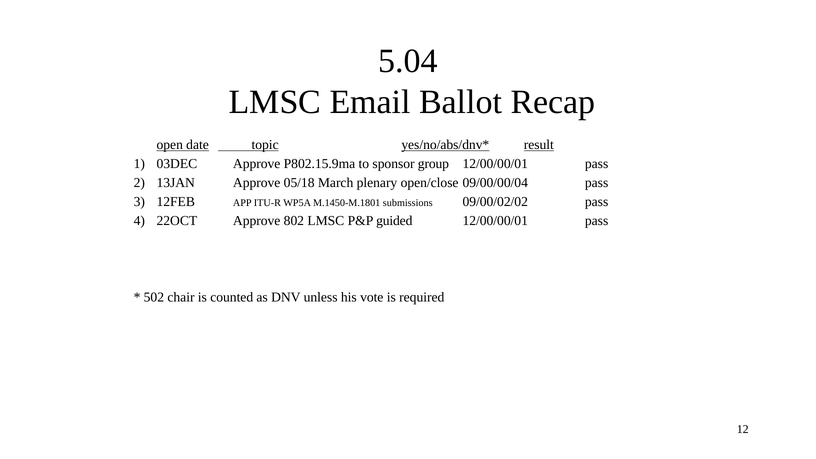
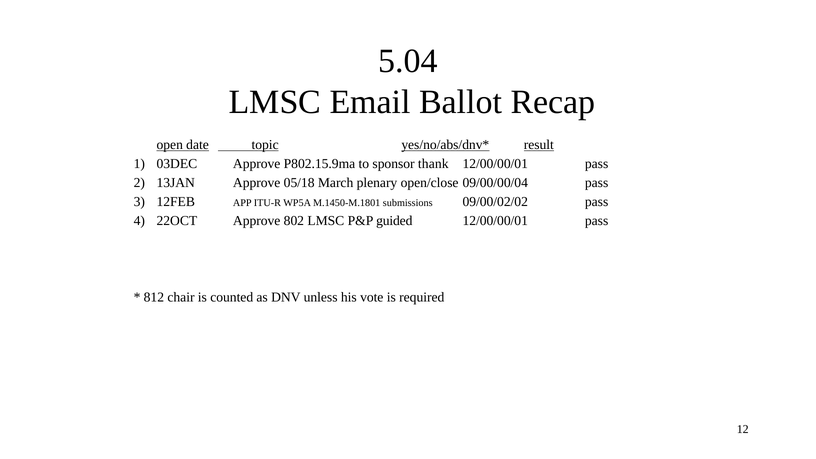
group: group -> thank
502: 502 -> 812
